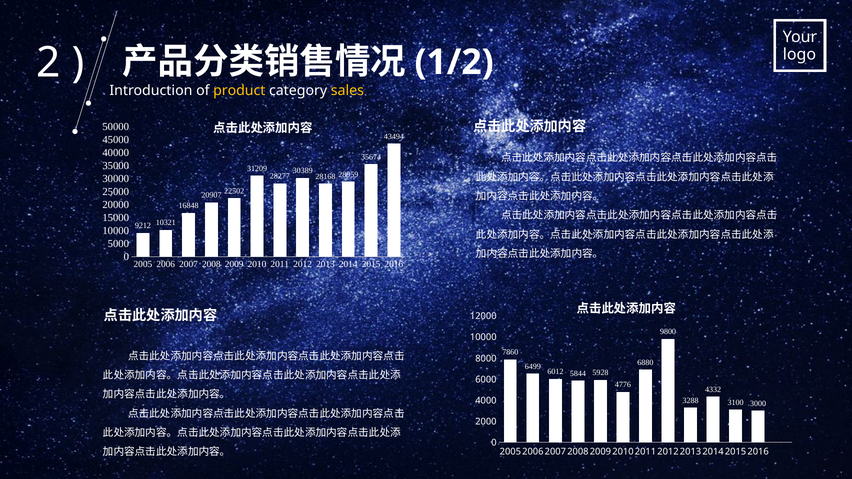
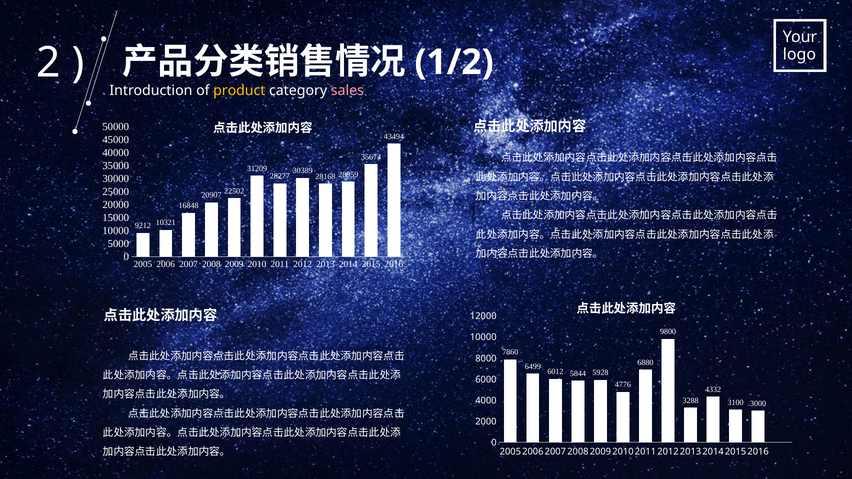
sales colour: yellow -> pink
